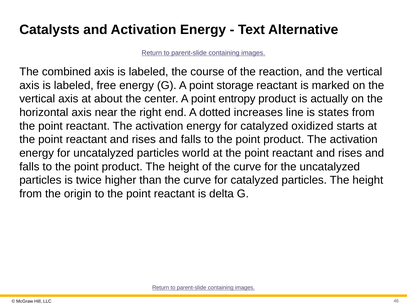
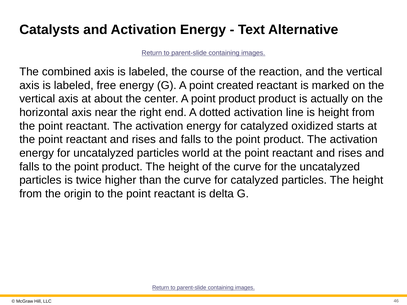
storage: storage -> created
A point entropy: entropy -> product
dotted increases: increases -> activation
is states: states -> height
